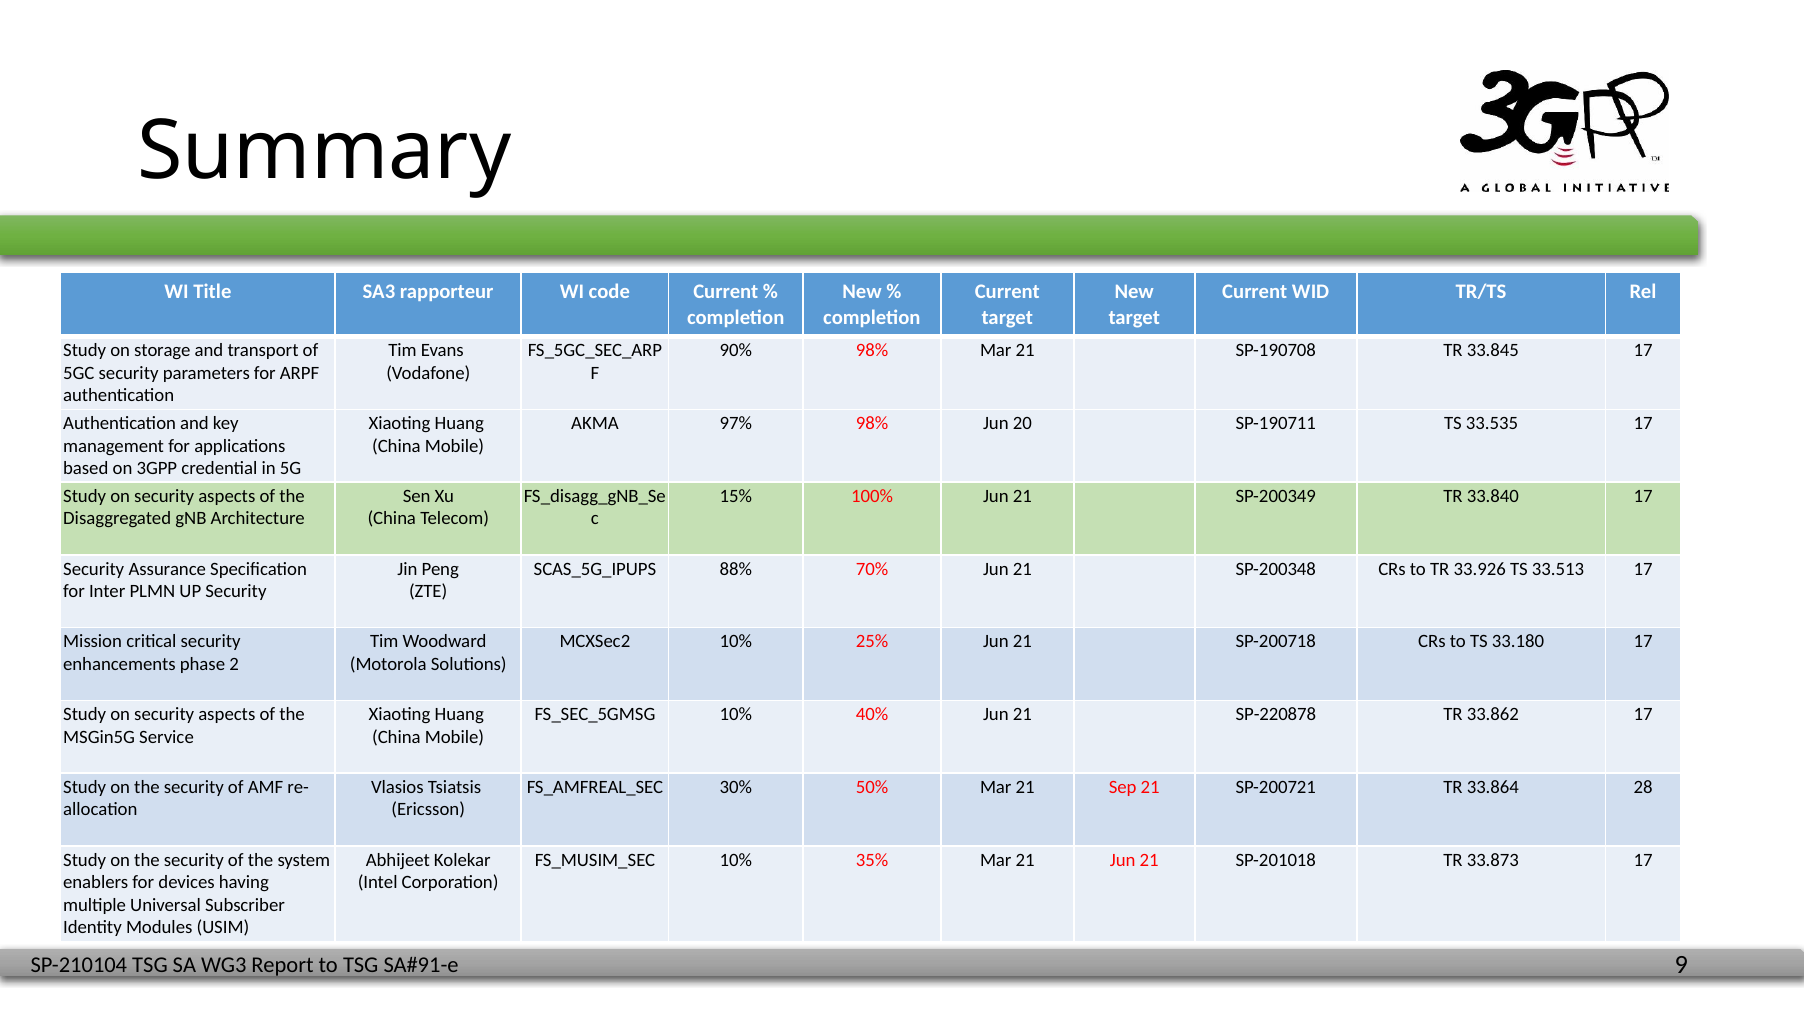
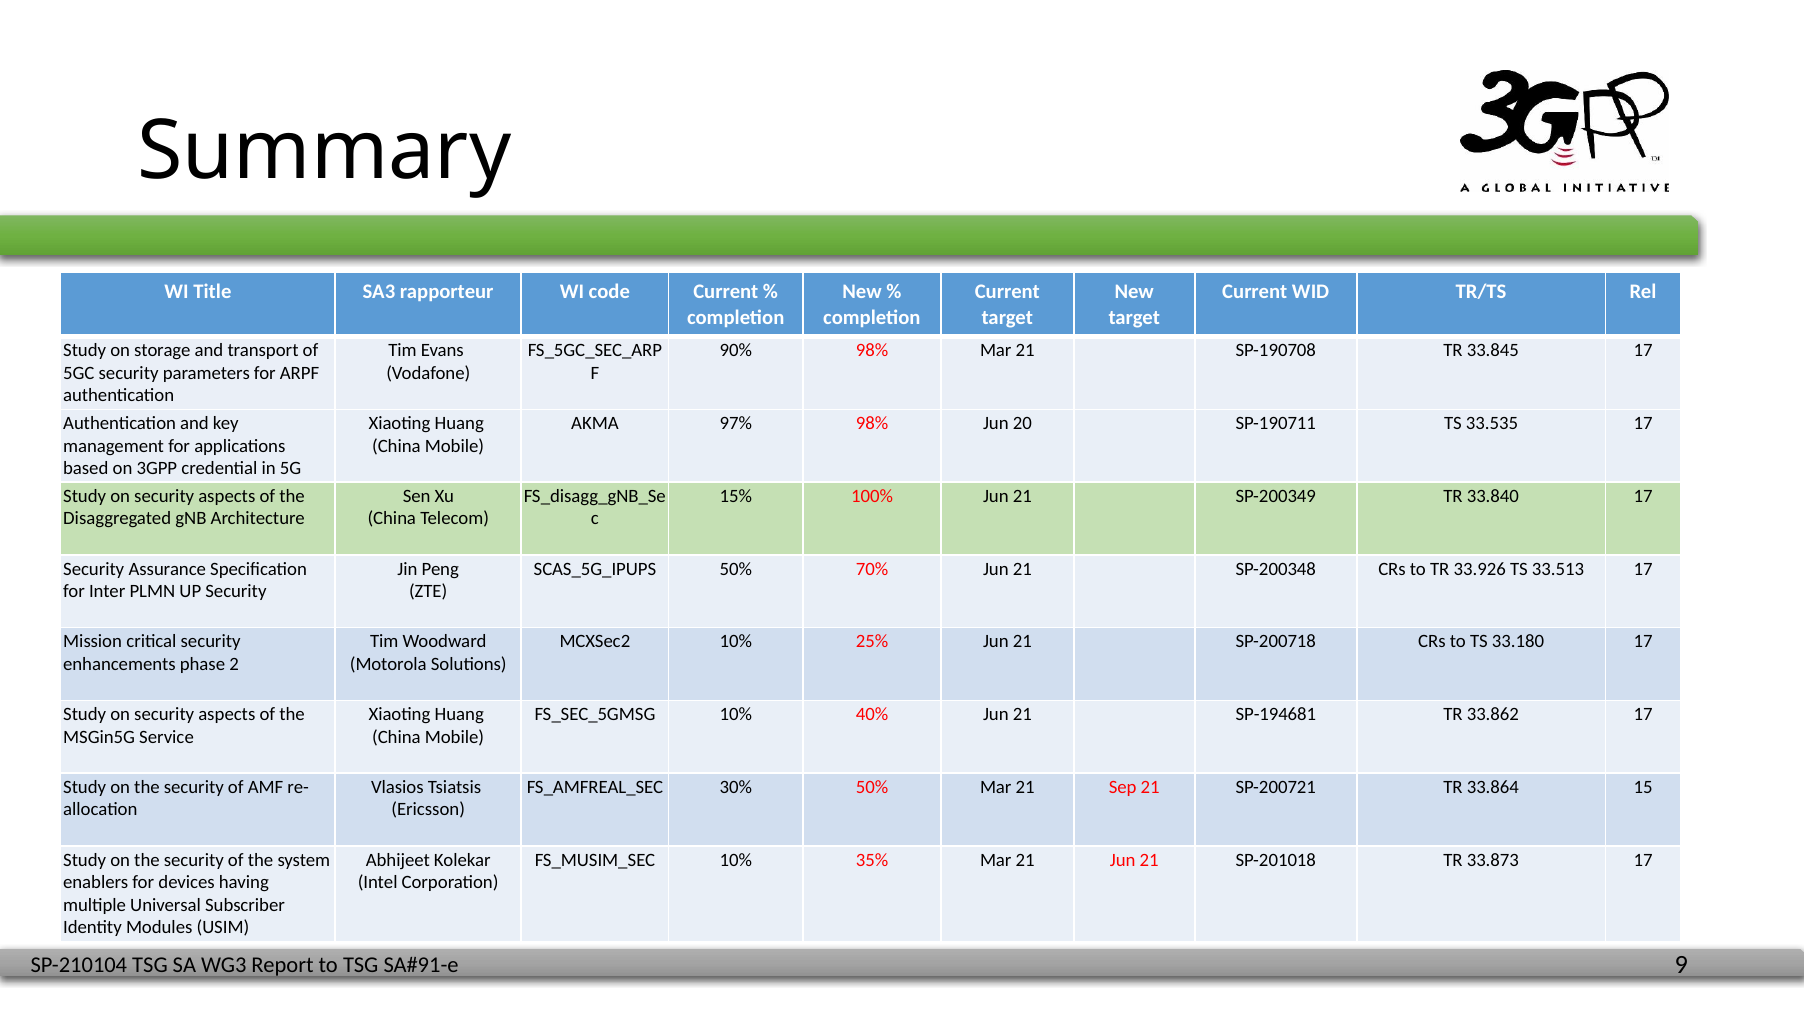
88% at (736, 569): 88% -> 50%
SP-220878: SP-220878 -> SP-194681
28: 28 -> 15
